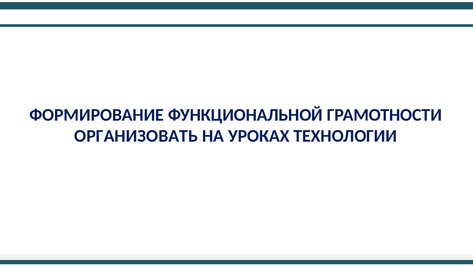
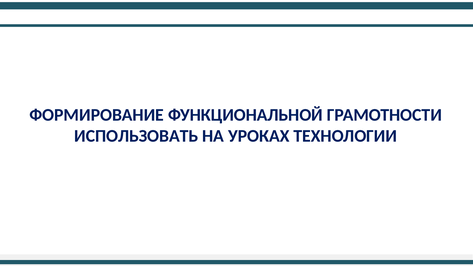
ОРГАНИЗОВАТЬ: ОРГАНИЗОВАТЬ -> ИСПОЛЬЗОВАТЬ
